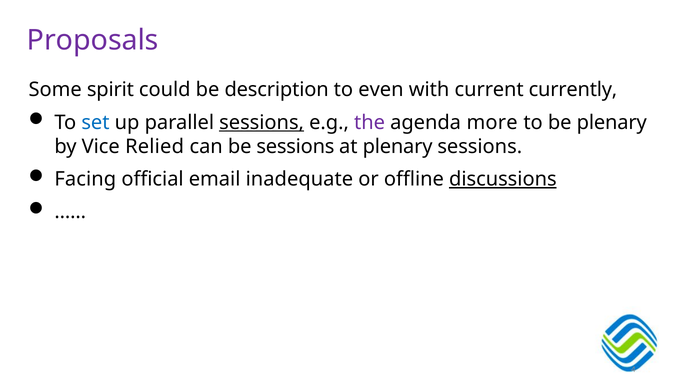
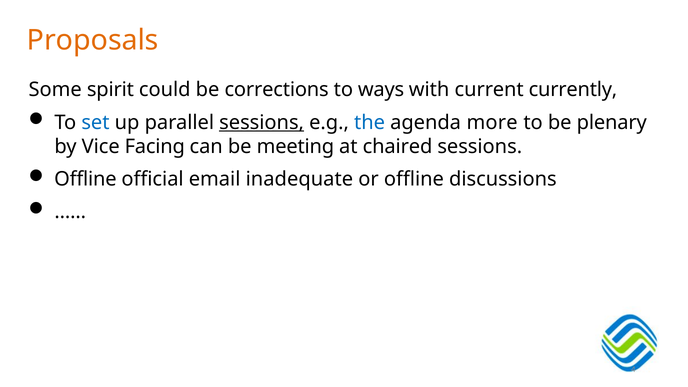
Proposals colour: purple -> orange
description: description -> corrections
even: even -> ways
the colour: purple -> blue
Relied: Relied -> Facing
be sessions: sessions -> meeting
at plenary: plenary -> chaired
Facing at (85, 179): Facing -> Offline
discussions underline: present -> none
